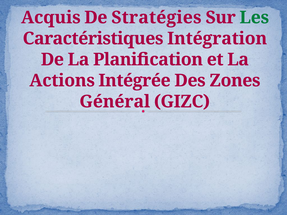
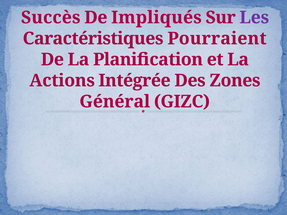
Acquis: Acquis -> Succès
Stratégies: Stratégies -> Impliqués
Les colour: green -> purple
Intégration: Intégration -> Pourraient
